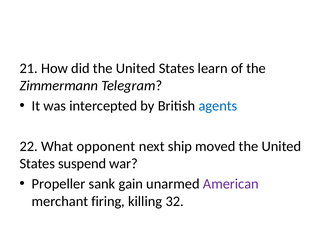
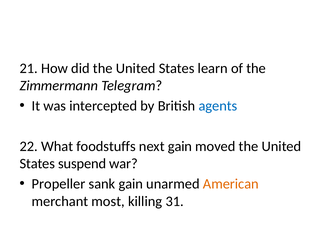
opponent: opponent -> foodstuffs
next ship: ship -> gain
American colour: purple -> orange
firing: firing -> most
32: 32 -> 31
